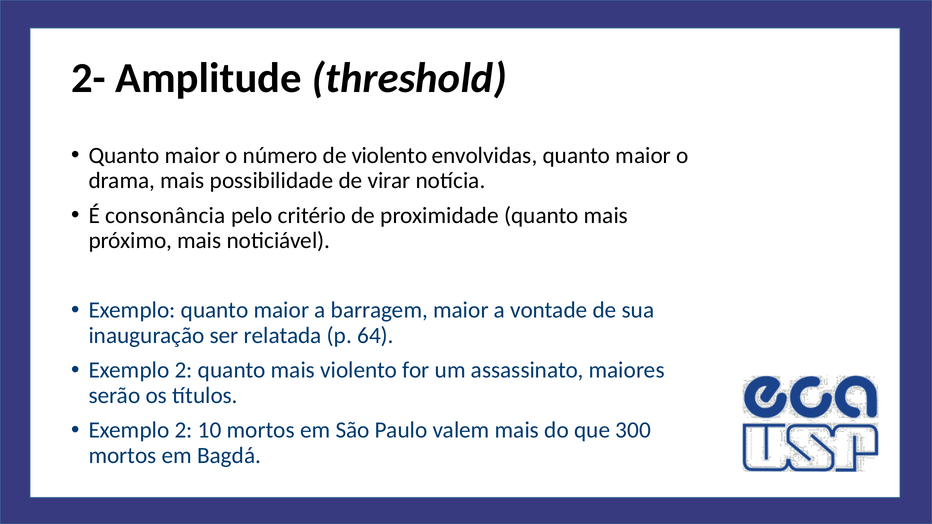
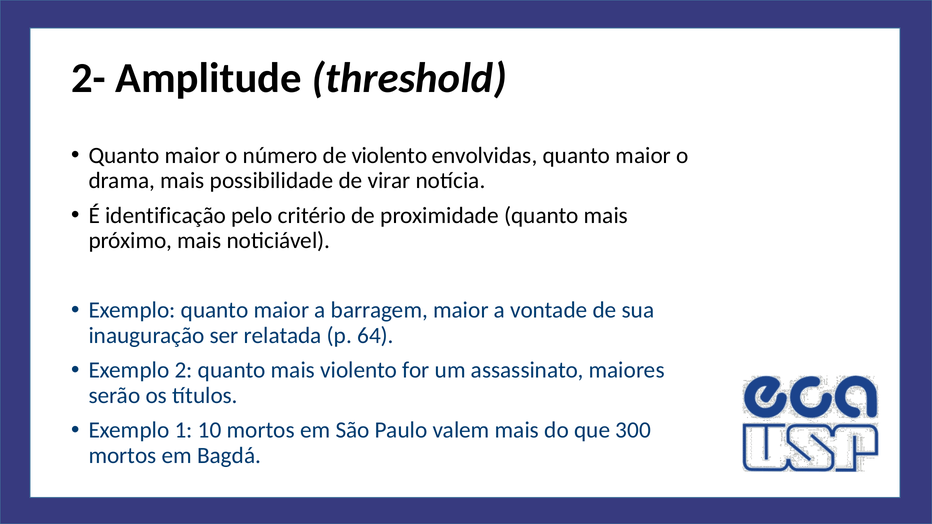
consonância: consonância -> identificação
2 at (184, 430): 2 -> 1
